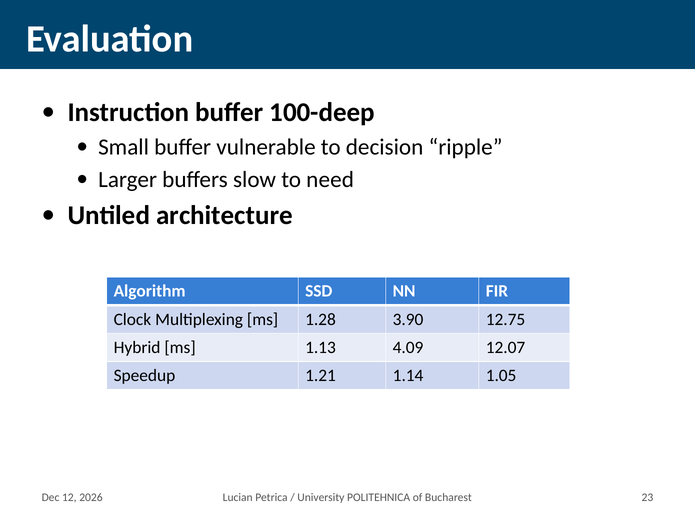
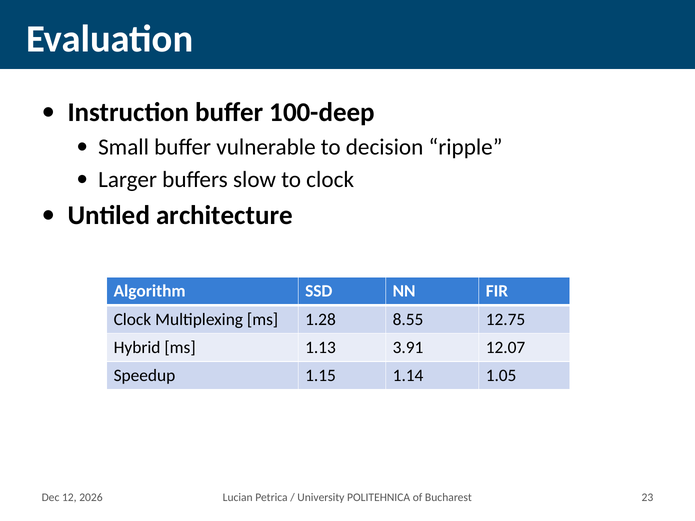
to need: need -> clock
3.90: 3.90 -> 8.55
4.09: 4.09 -> 3.91
1.21: 1.21 -> 1.15
